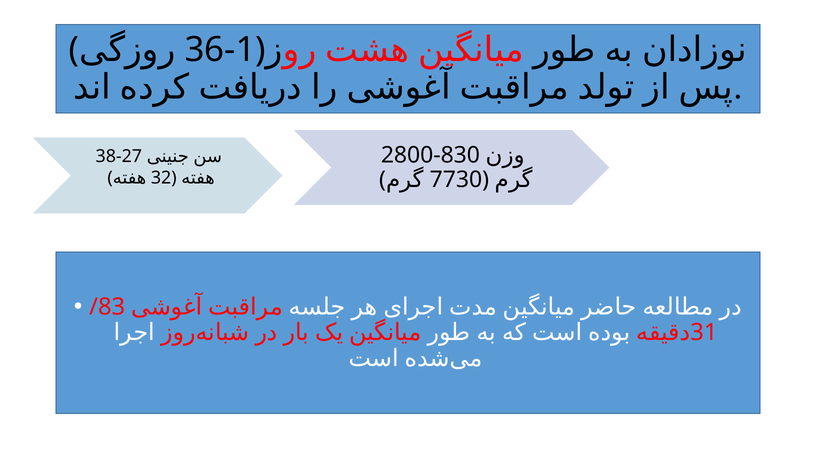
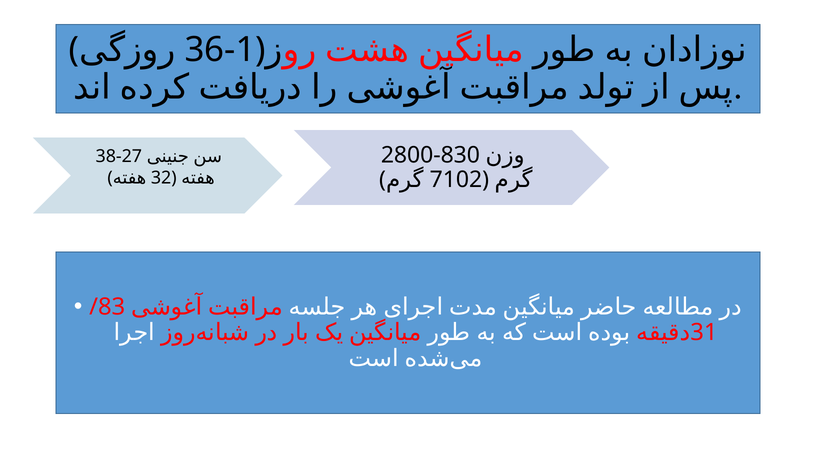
7730: 7730 -> 7102
